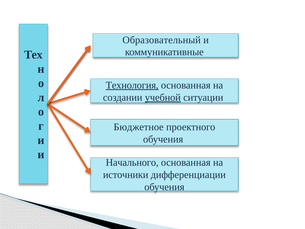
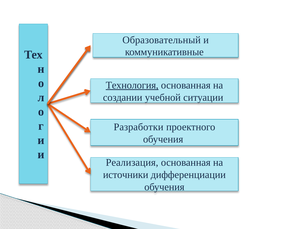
учебной underline: present -> none
Бюджетное: Бюджетное -> Разработки
Начального: Начального -> Реализация
